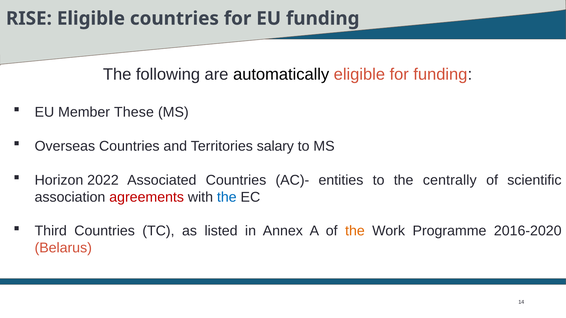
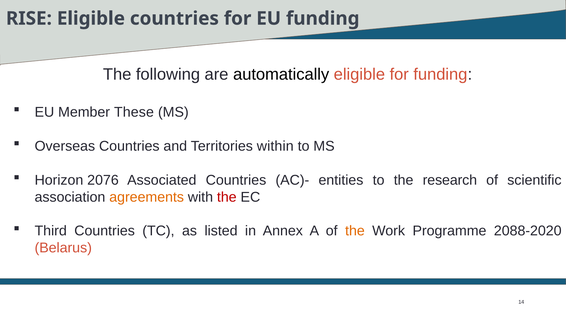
salary: salary -> within
2022: 2022 -> 2076
centrally: centrally -> research
agreements colour: red -> orange
the at (227, 197) colour: blue -> red
2016-2020: 2016-2020 -> 2088-2020
